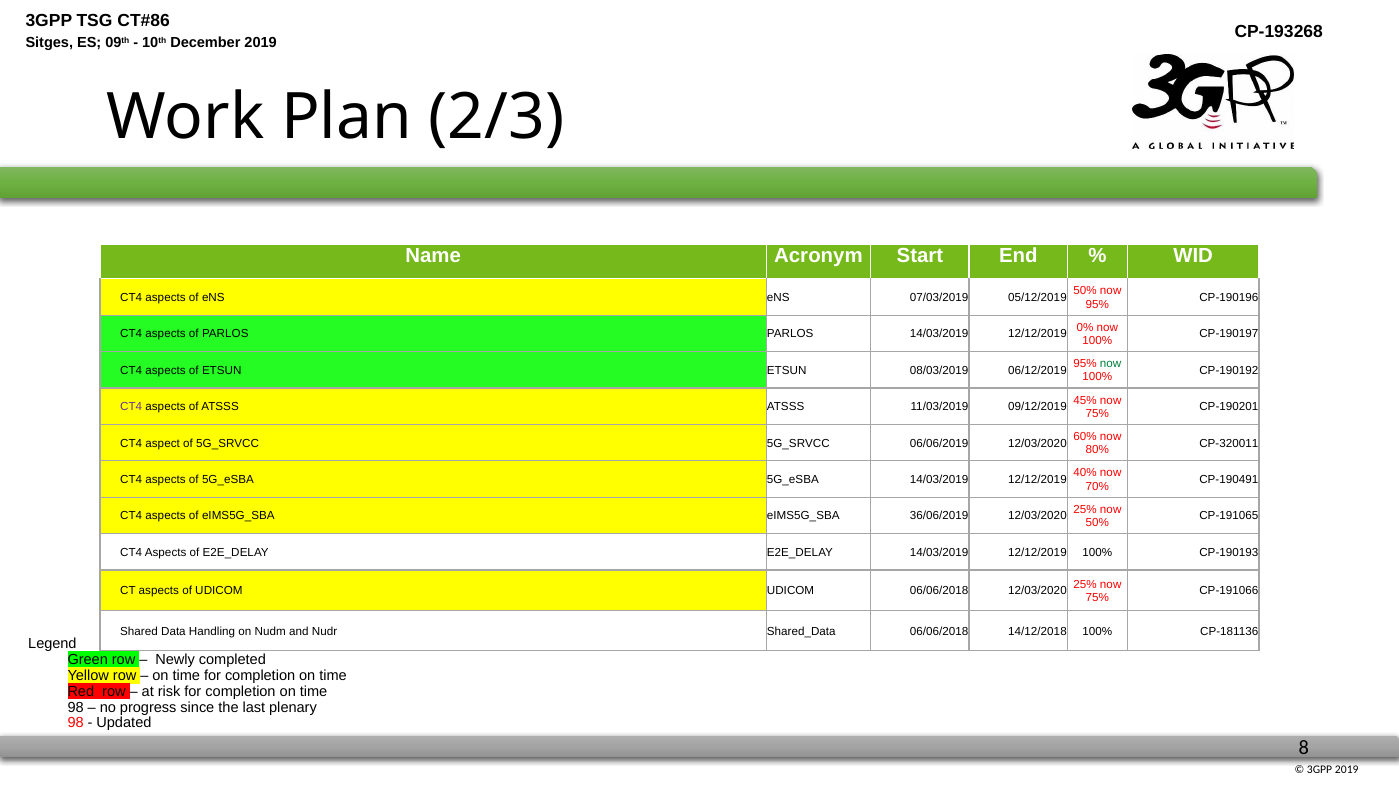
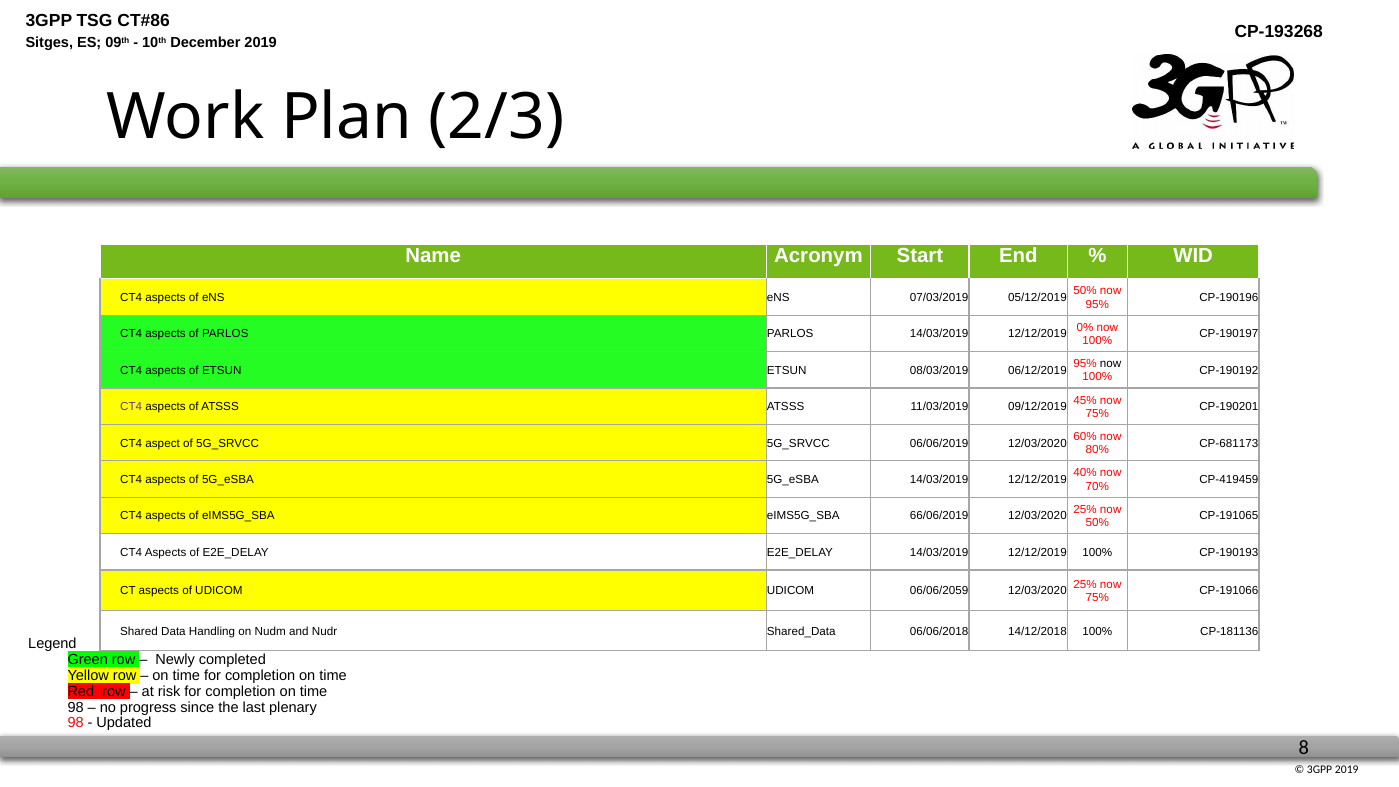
now at (1111, 364) colour: green -> black
CP-320011: CP-320011 -> CP-681173
CP-190491: CP-190491 -> CP-419459
36/06/2019: 36/06/2019 -> 66/06/2019
UDICOM 06/06/2018: 06/06/2018 -> 06/06/2059
